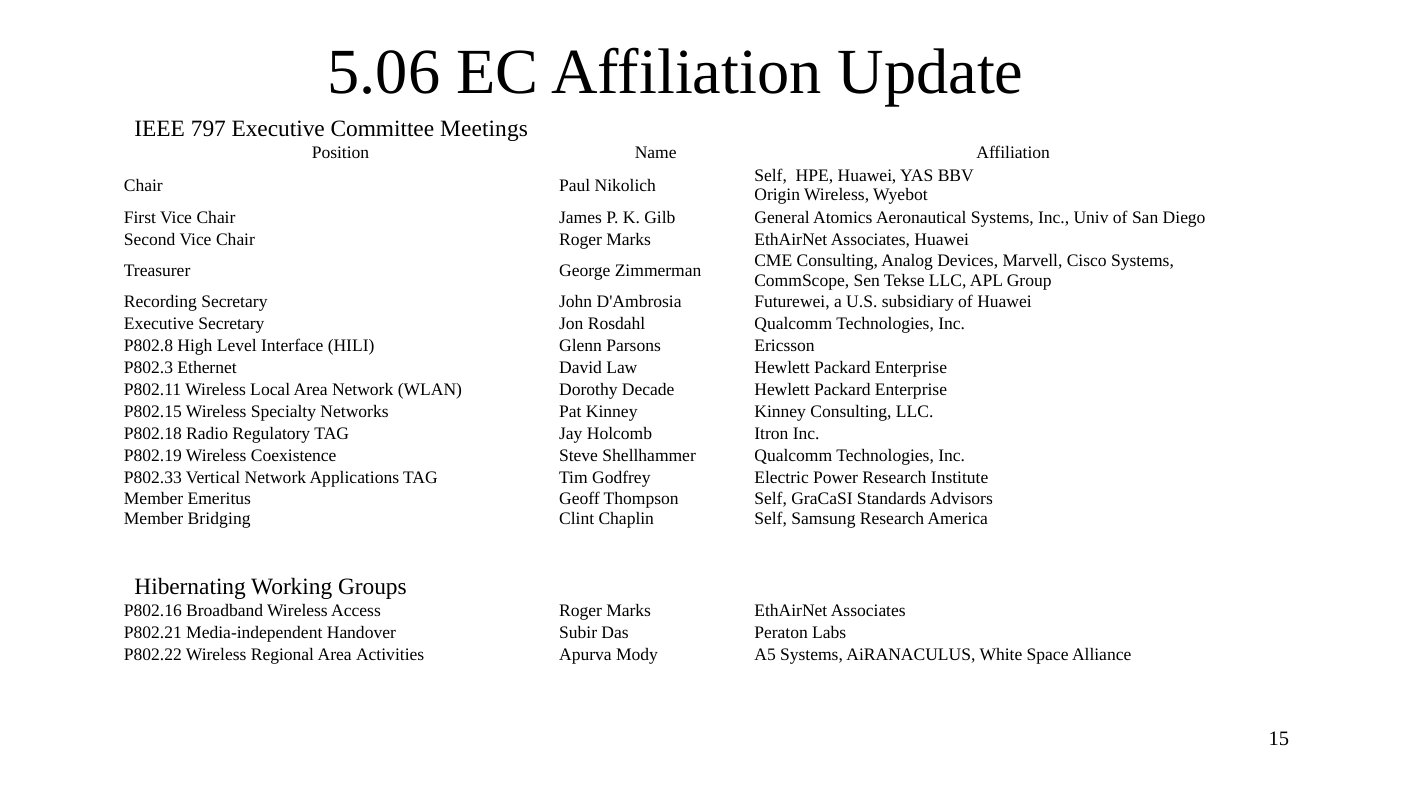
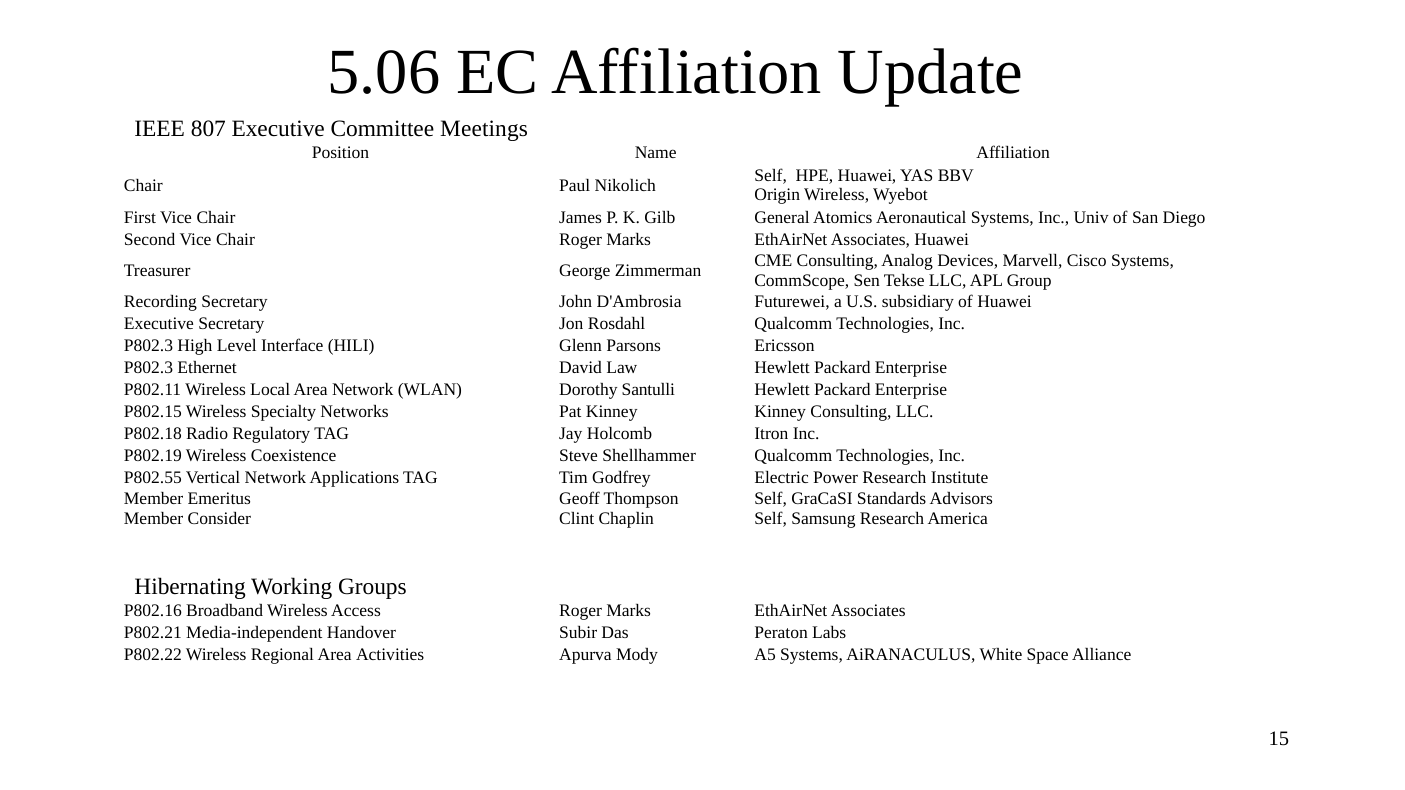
797: 797 -> 807
P802.8 at (149, 346): P802.8 -> P802.3
Decade: Decade -> Santulli
P802.33: P802.33 -> P802.55
Bridging: Bridging -> Consider
